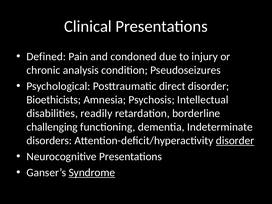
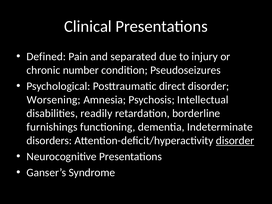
condoned: condoned -> separated
analysis: analysis -> number
Bioethicists: Bioethicists -> Worsening
challenging: challenging -> furnishings
Syndrome underline: present -> none
